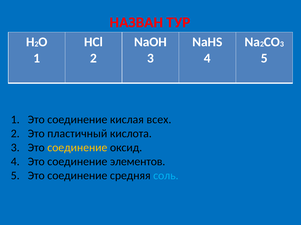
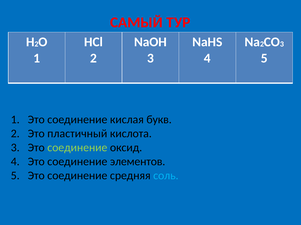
НАЗВАН: НАЗВАН -> САМЫЙ
всех: всех -> букв
соединение at (77, 148) colour: yellow -> light green
